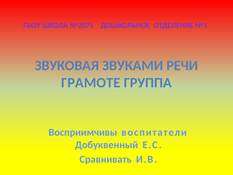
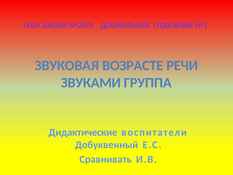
ЗВУКАМИ: ЗВУКАМИ -> ВОЗРАСТЕ
ГРАМОТЕ: ГРАМОТЕ -> ЗВУКАМИ
Восприимчивы: Восприимчивы -> Дидактические
